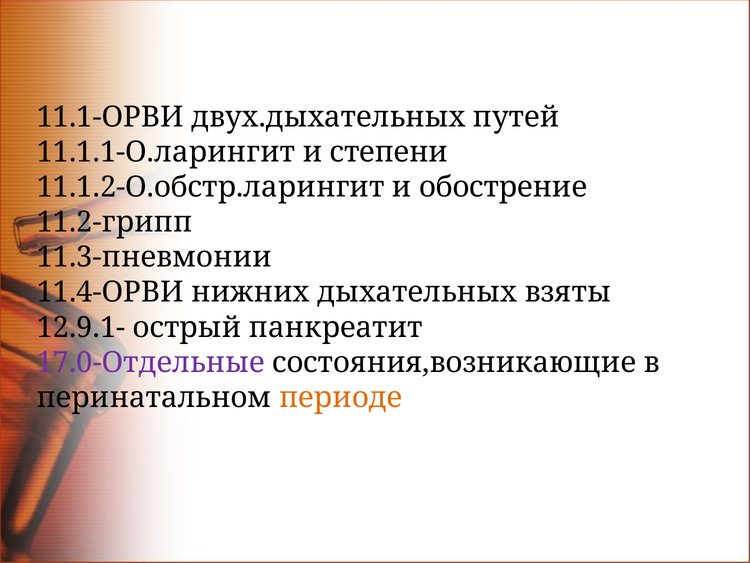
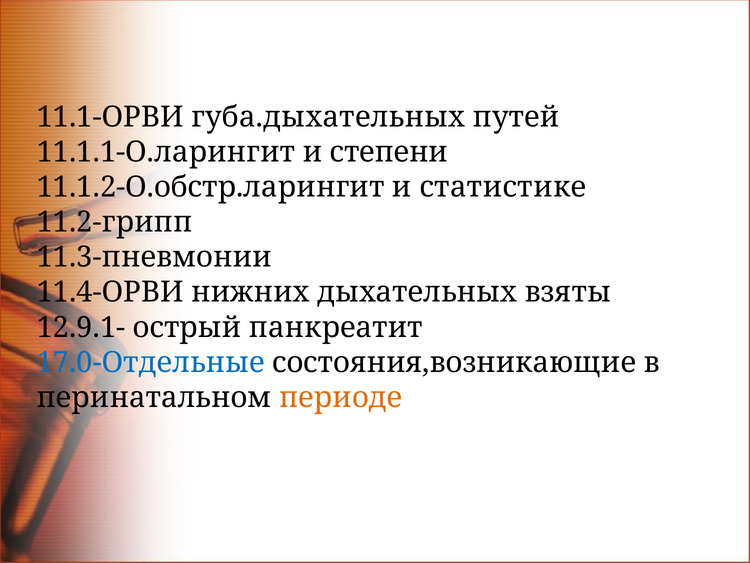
двух.дыхательных: двух.дыхательных -> губа.дыхательных
обострение: обострение -> статистике
17.0-Отдельные colour: purple -> blue
